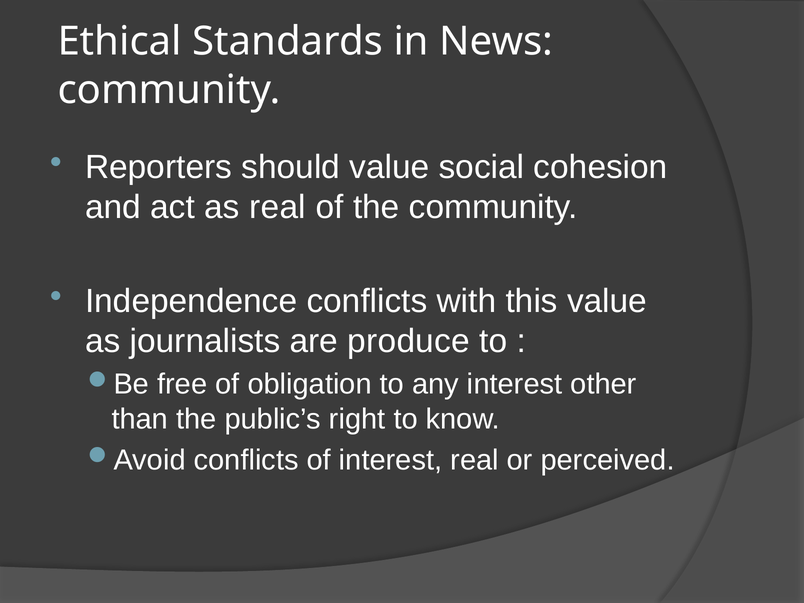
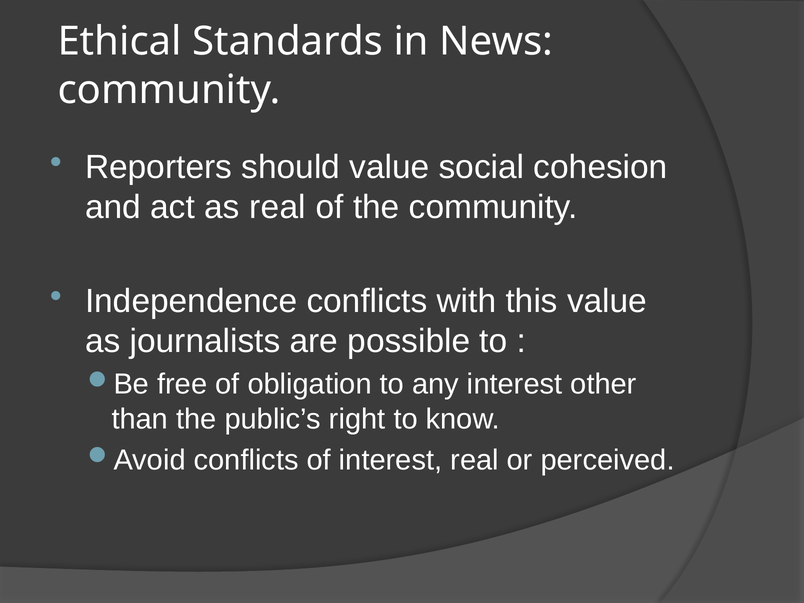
produce: produce -> possible
